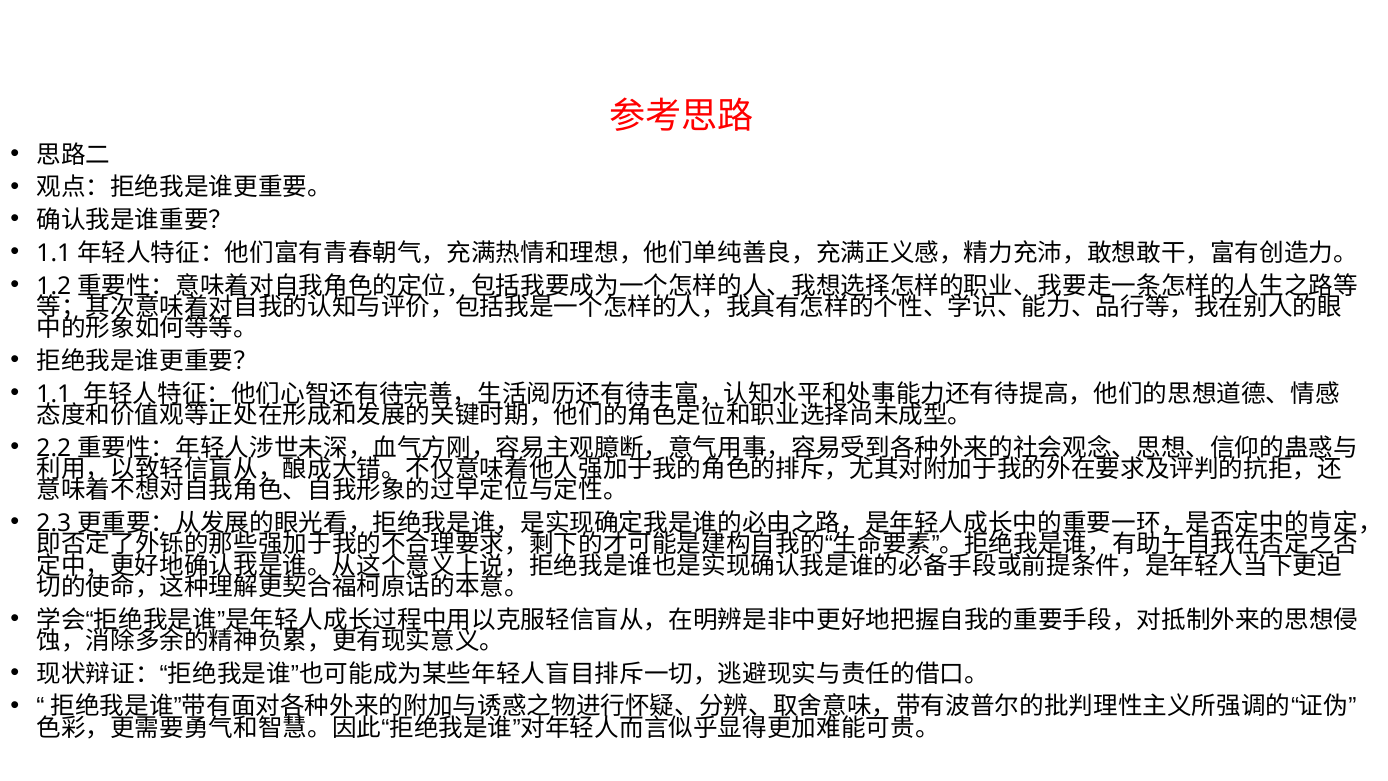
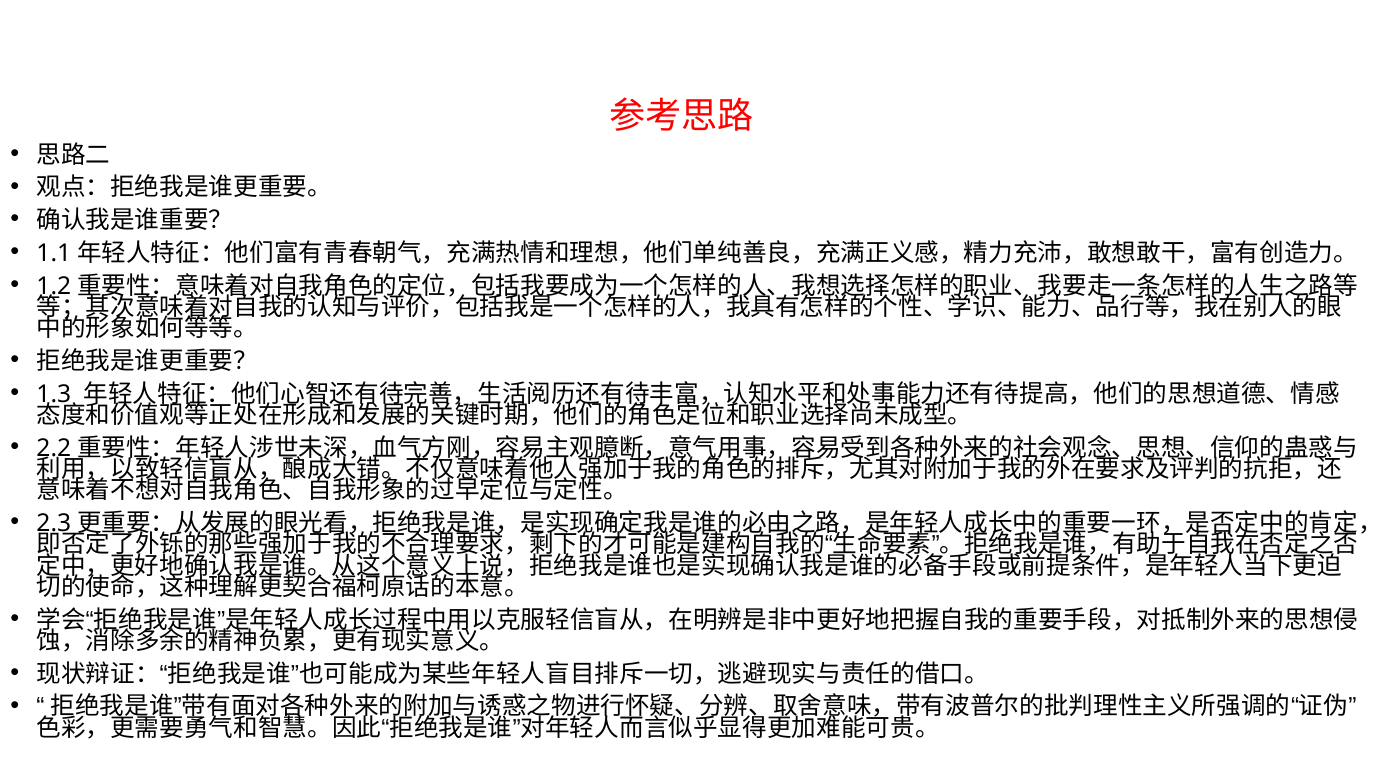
1.1: 1.1 -> 1.3
